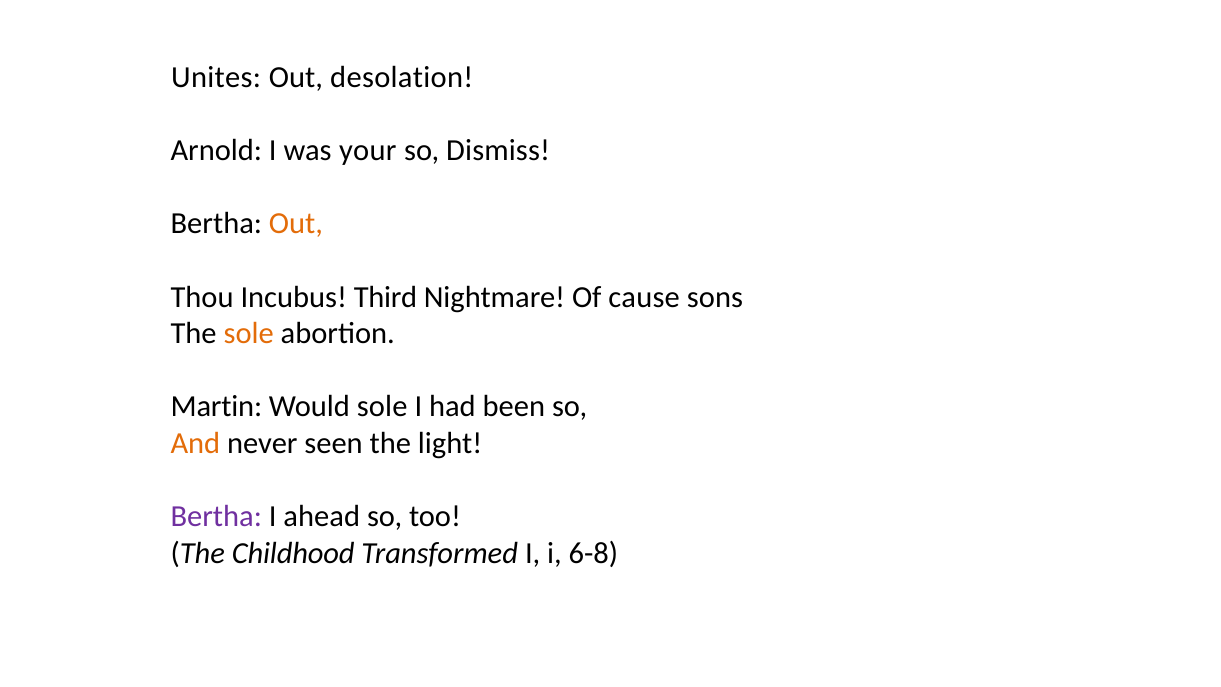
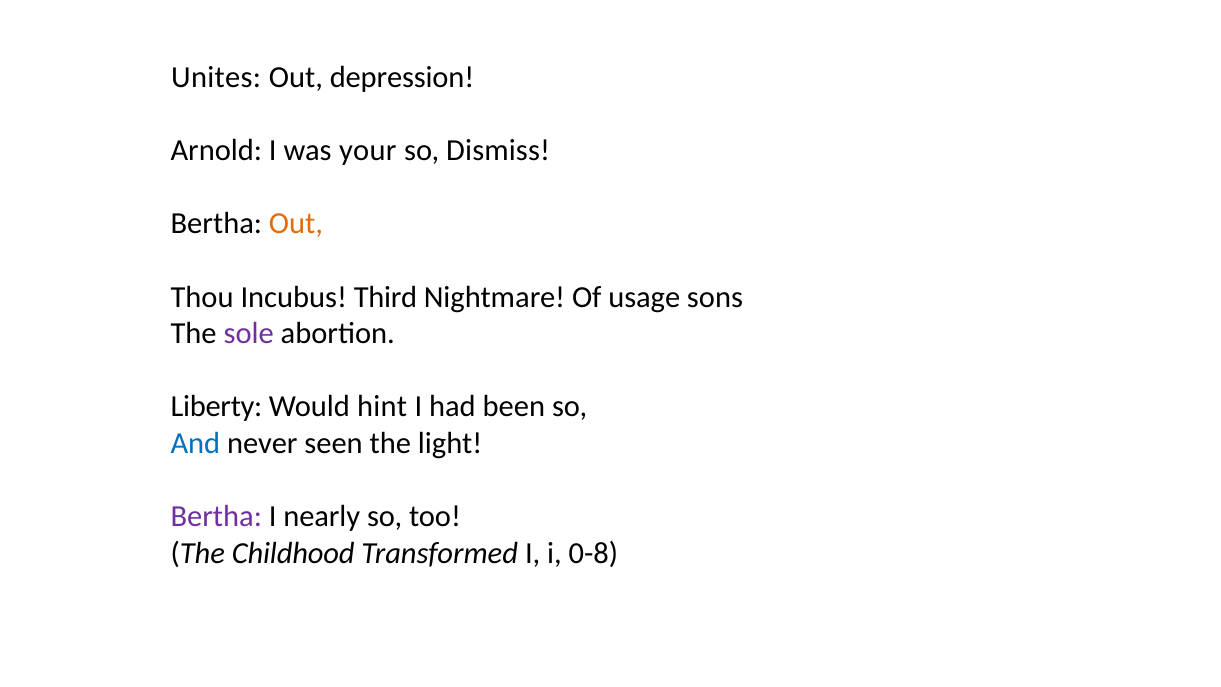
desolation: desolation -> depression
cause: cause -> usage
sole at (249, 333) colour: orange -> purple
Martin: Martin -> Liberty
Would sole: sole -> hint
And colour: orange -> blue
ahead: ahead -> nearly
6-8: 6-8 -> 0-8
